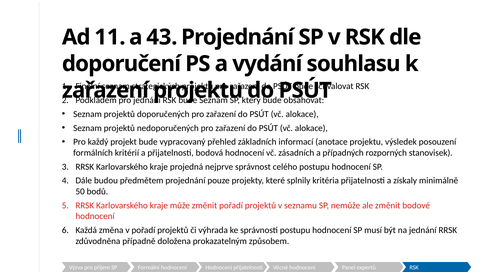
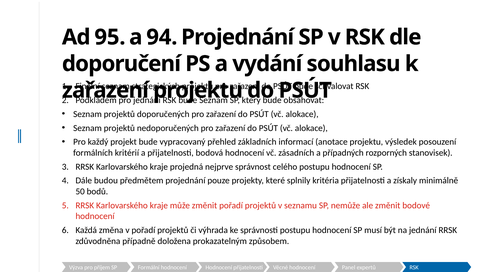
11: 11 -> 95
43: 43 -> 94
